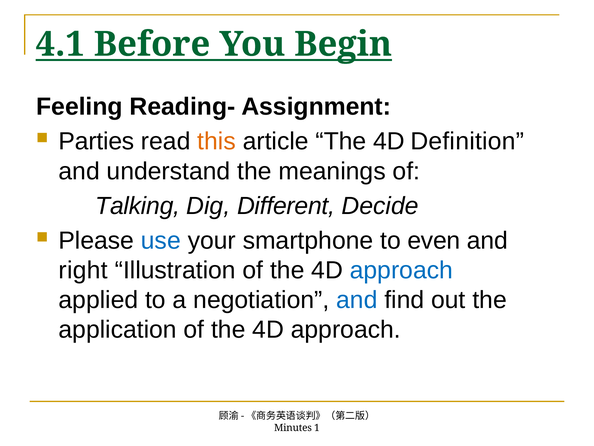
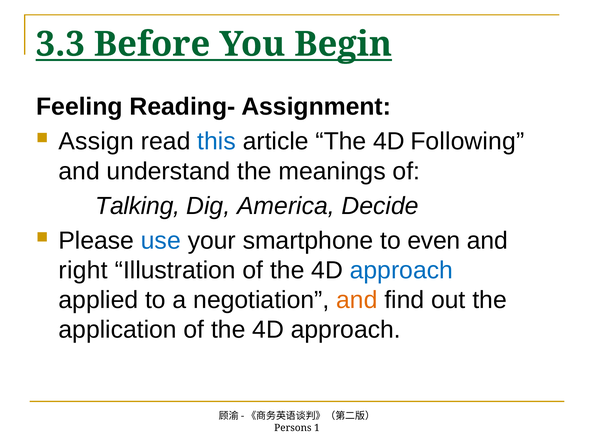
4.1: 4.1 -> 3.3
Parties: Parties -> Assign
this colour: orange -> blue
Definition: Definition -> Following
Different: Different -> America
and at (357, 300) colour: blue -> orange
Minutes: Minutes -> Persons
